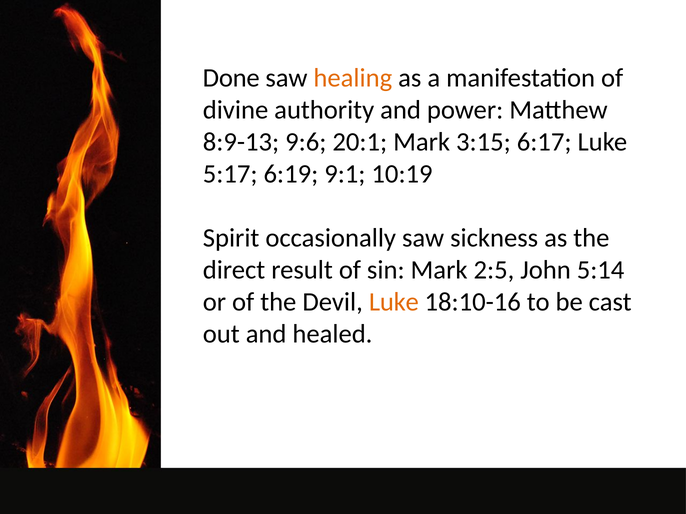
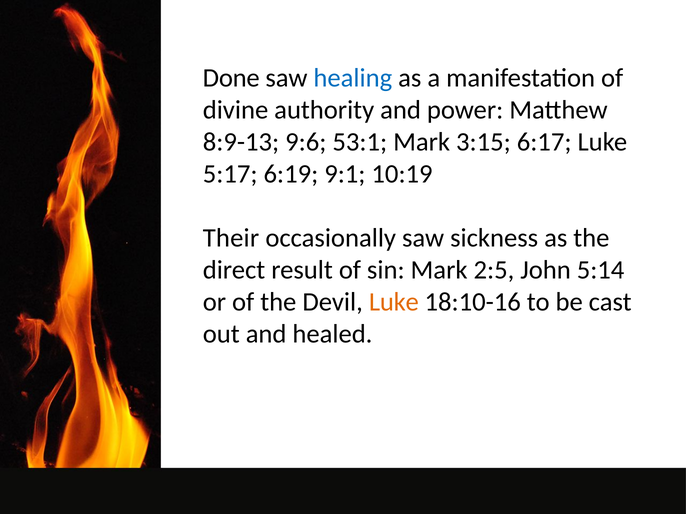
healing colour: orange -> blue
20:1: 20:1 -> 53:1
Spirit: Spirit -> Their
